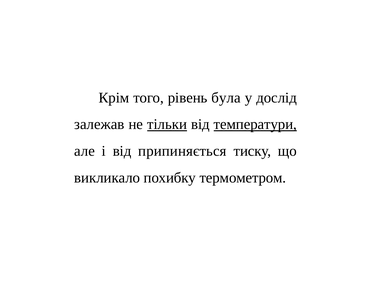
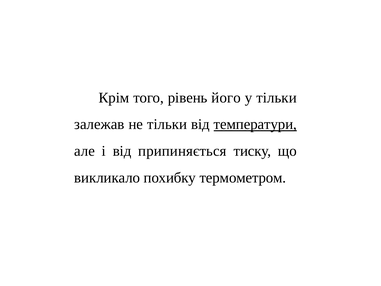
була: була -> його
у дослід: дослід -> тільки
тільки at (167, 124) underline: present -> none
